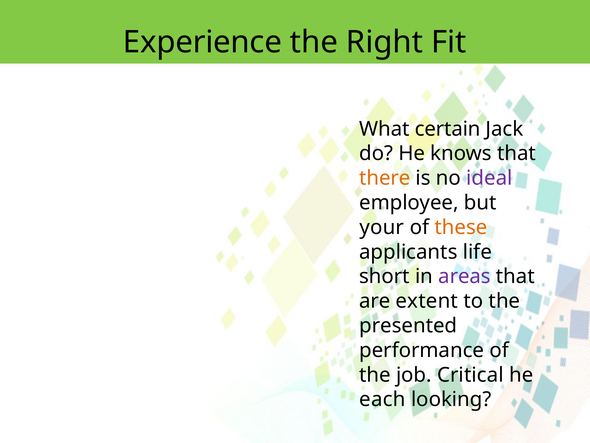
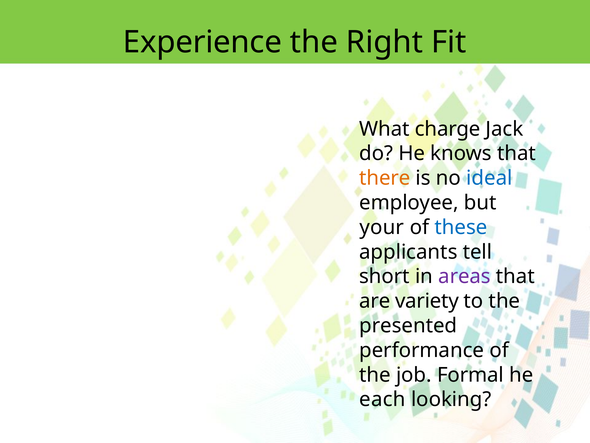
certain: certain -> charge
ideal colour: purple -> blue
these colour: orange -> blue
life: life -> tell
extent: extent -> variety
Critical: Critical -> Formal
